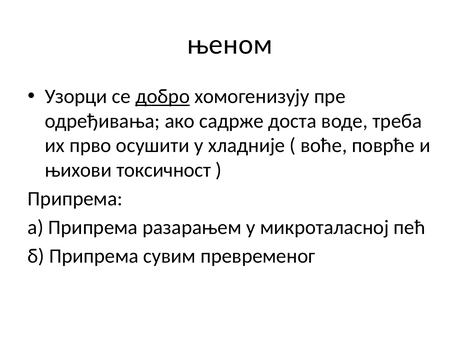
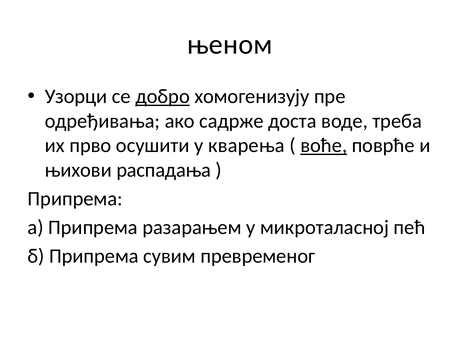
хладније: хладније -> кварења
воће underline: none -> present
токсичност: токсичност -> распадања
